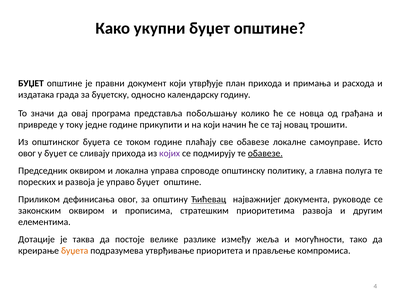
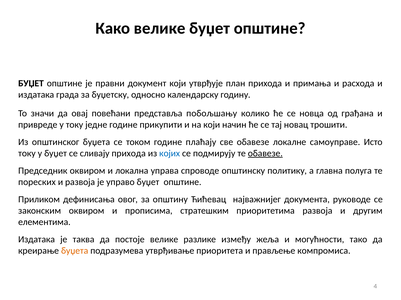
Како укупни: укупни -> велике
програма: програма -> повећани
овог at (27, 154): овог -> току
којих colour: purple -> blue
Ћићевац underline: present -> none
Дотације at (37, 240): Дотације -> Издатака
